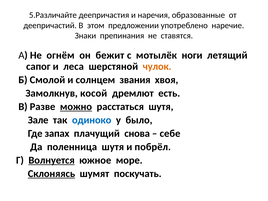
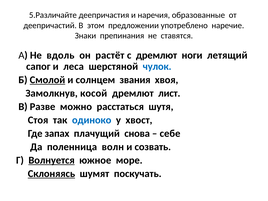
огнём: огнём -> вдоль
бежит: бежит -> растёт
с мотылёк: мотылёк -> дремлют
чулок colour: orange -> blue
Смолой underline: none -> present
есть: есть -> лист
можно underline: present -> none
Зале: Зале -> Стоя
было: было -> хвост
поленница шутя: шутя -> волн
побрёл: побрёл -> созвать
